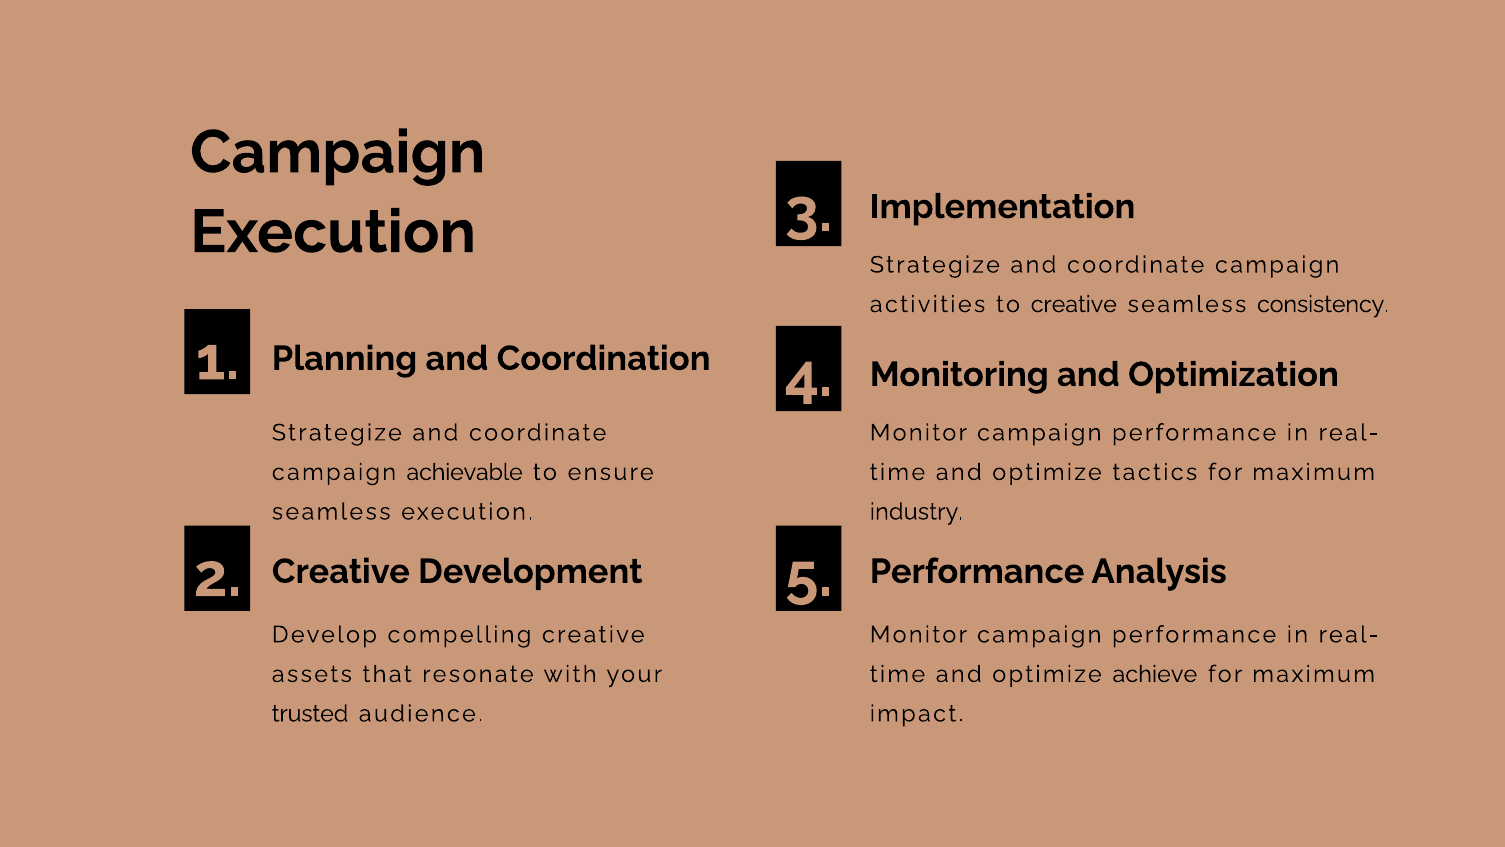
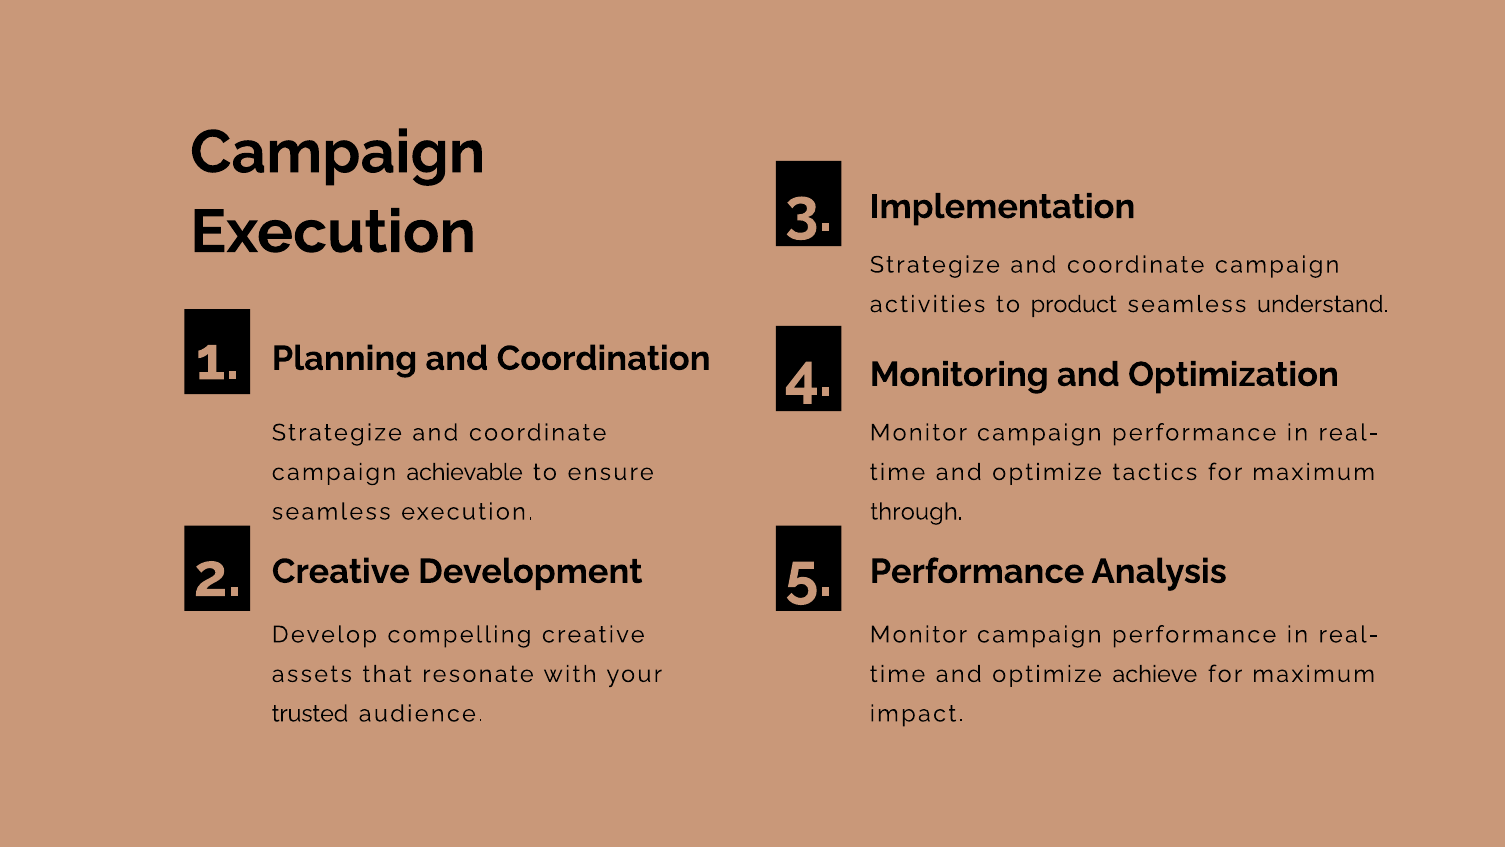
to creative: creative -> product
consistency: consistency -> understand
industry: industry -> through
